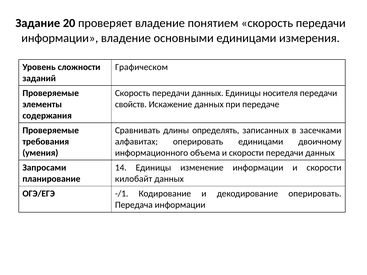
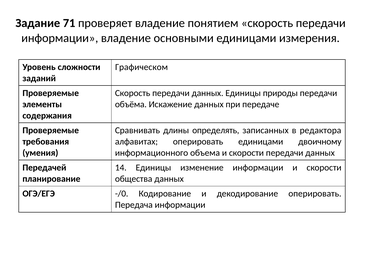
20: 20 -> 71
носителя: носителя -> природы
свойств: свойств -> объёма
засечками: засечками -> редактора
Запросами: Запросами -> Передачей
килобайт: килобайт -> общества
-/1: -/1 -> -/0
